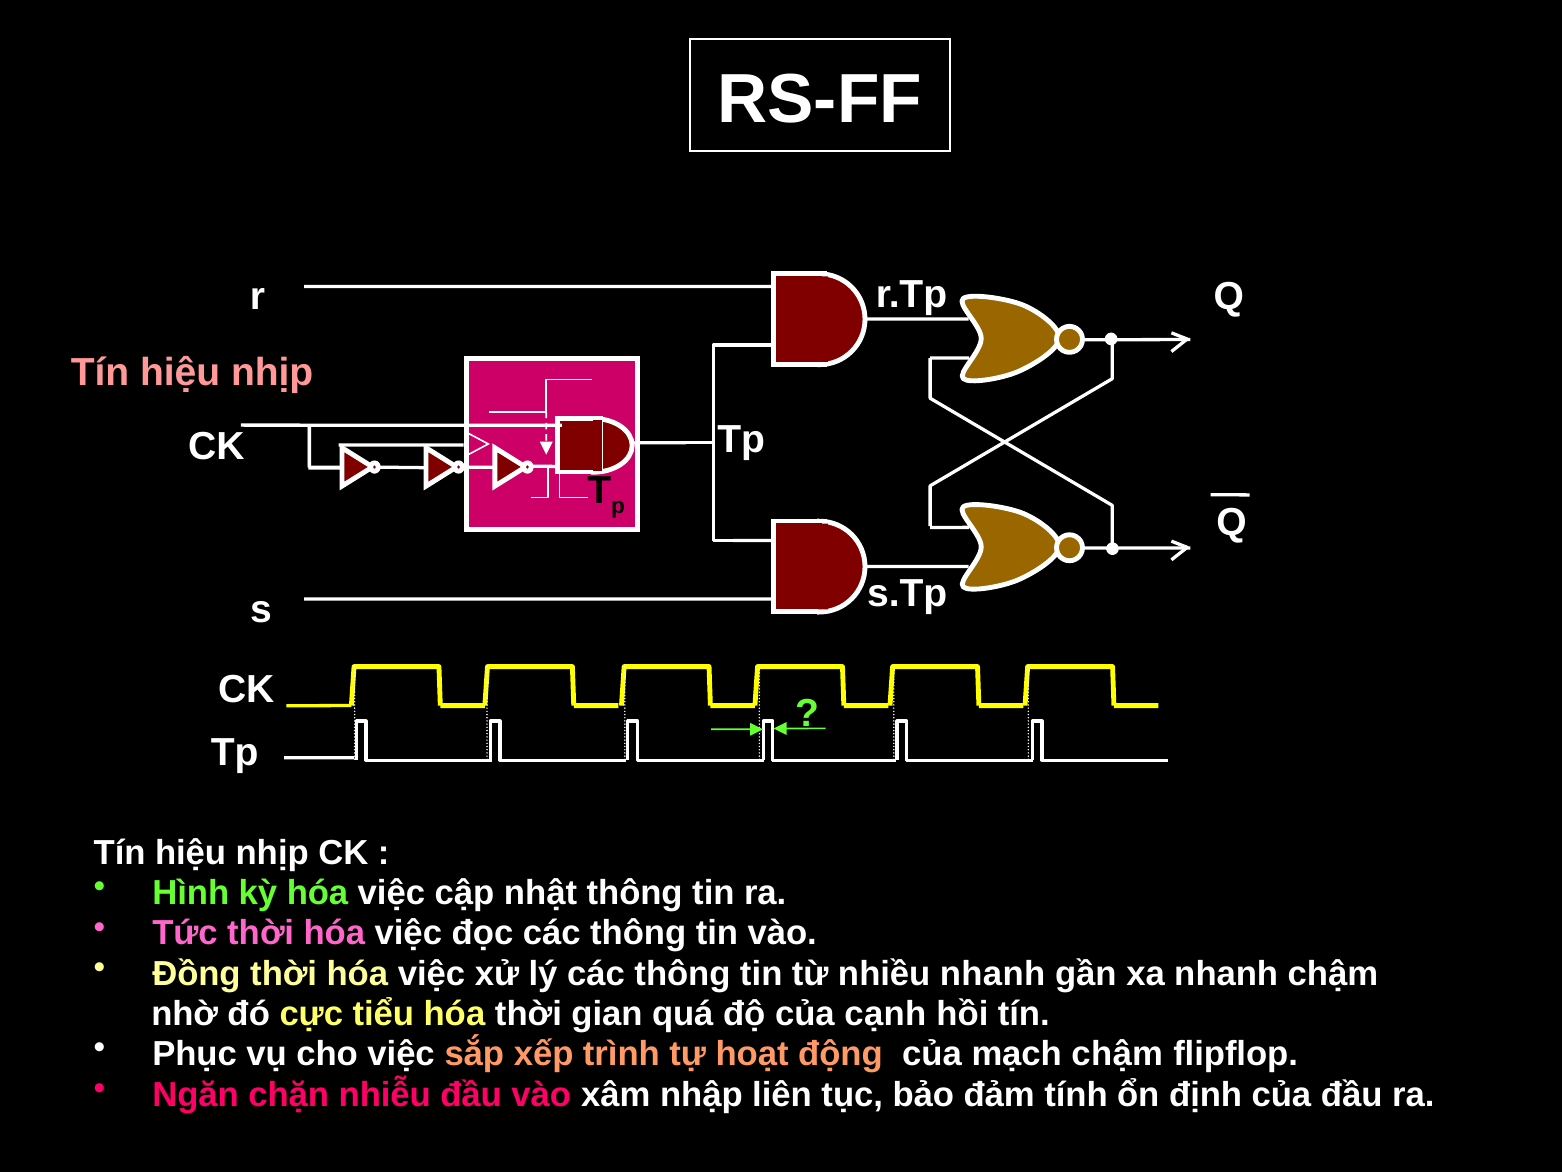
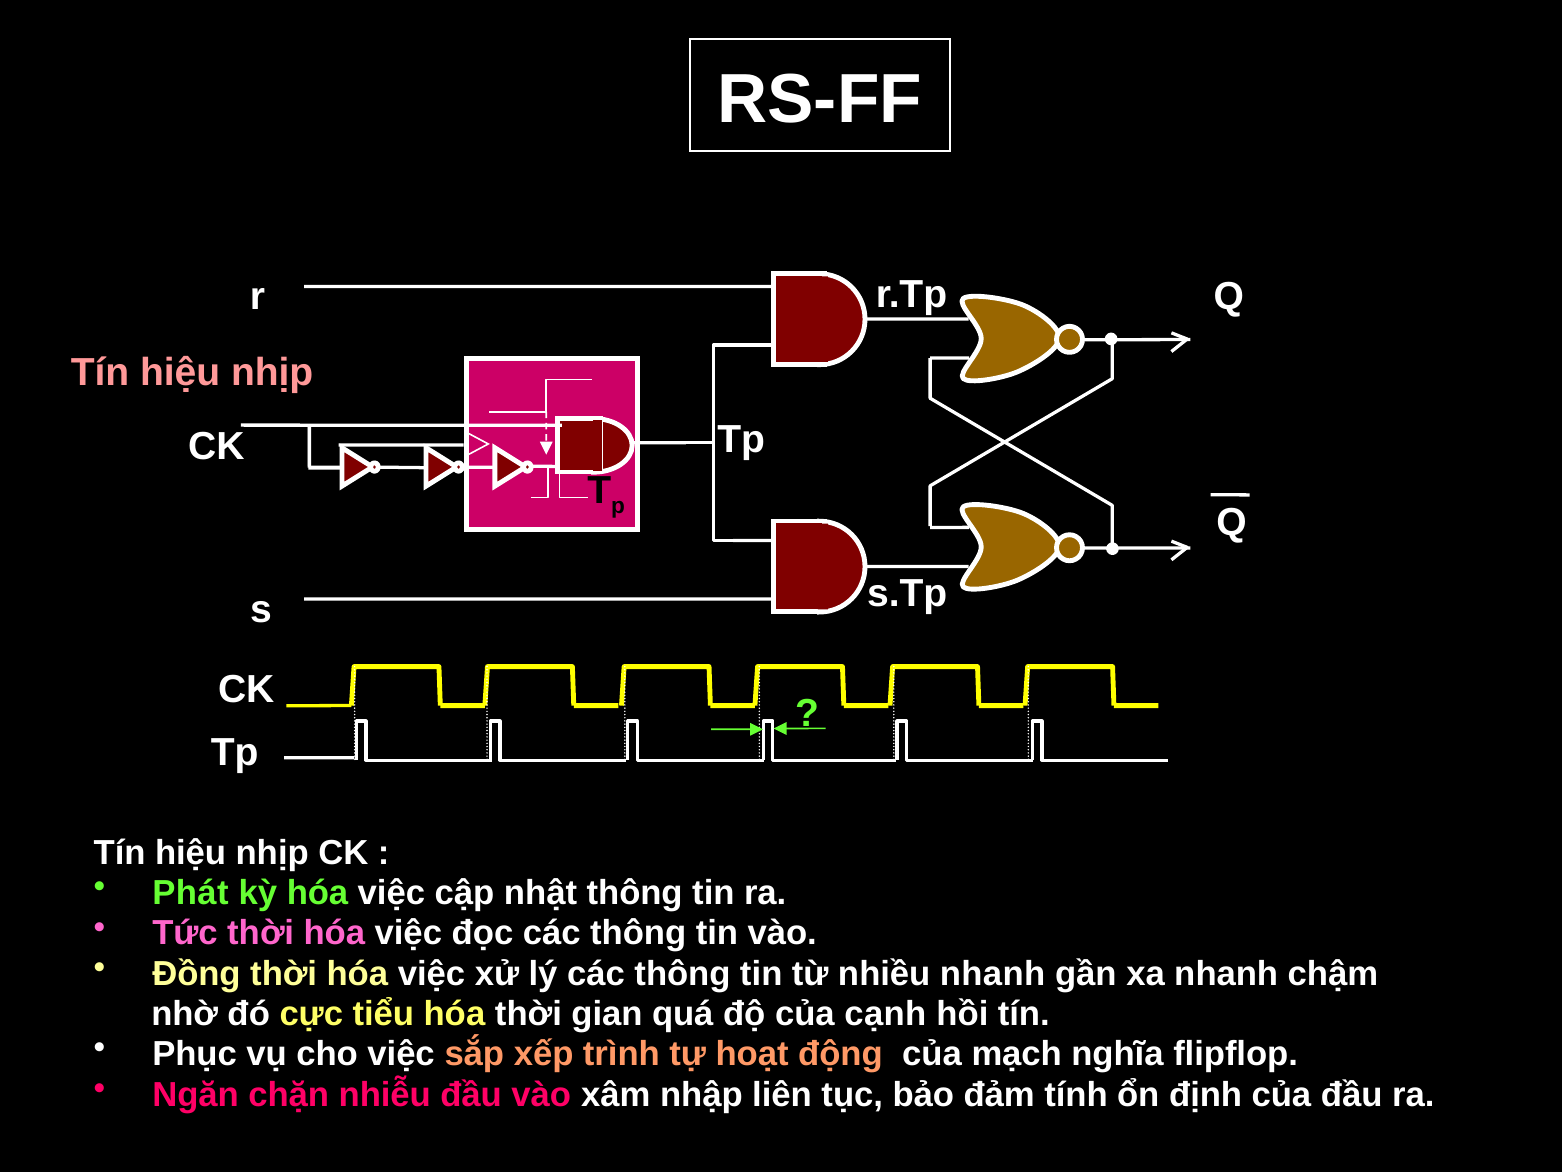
Hình: Hình -> Phát
mạch chậm: chậm -> nghĩa
